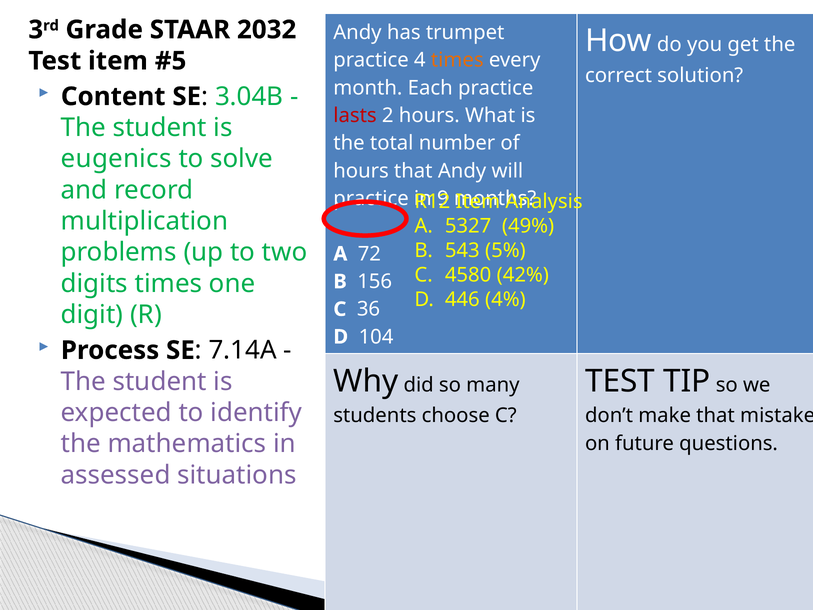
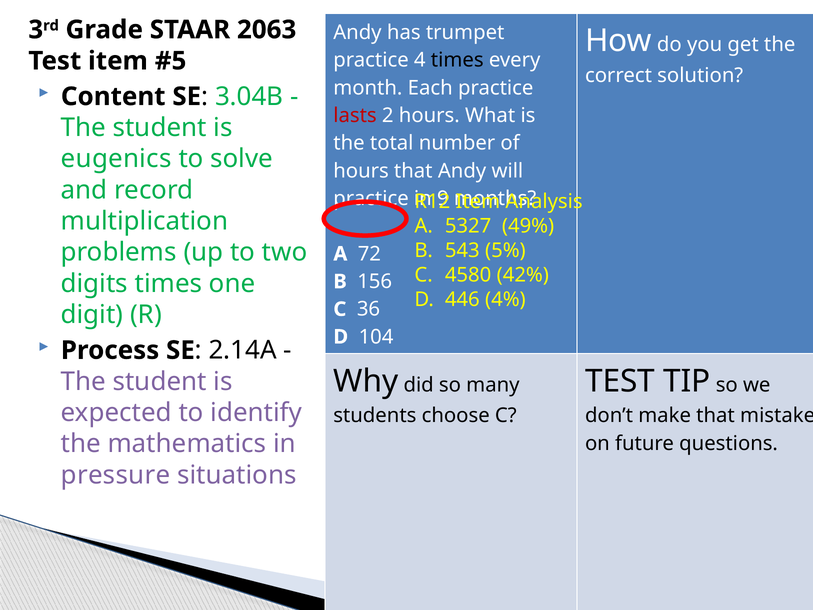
2032: 2032 -> 2063
times at (457, 60) colour: orange -> black
7.14A: 7.14A -> 2.14A
assessed: assessed -> pressure
